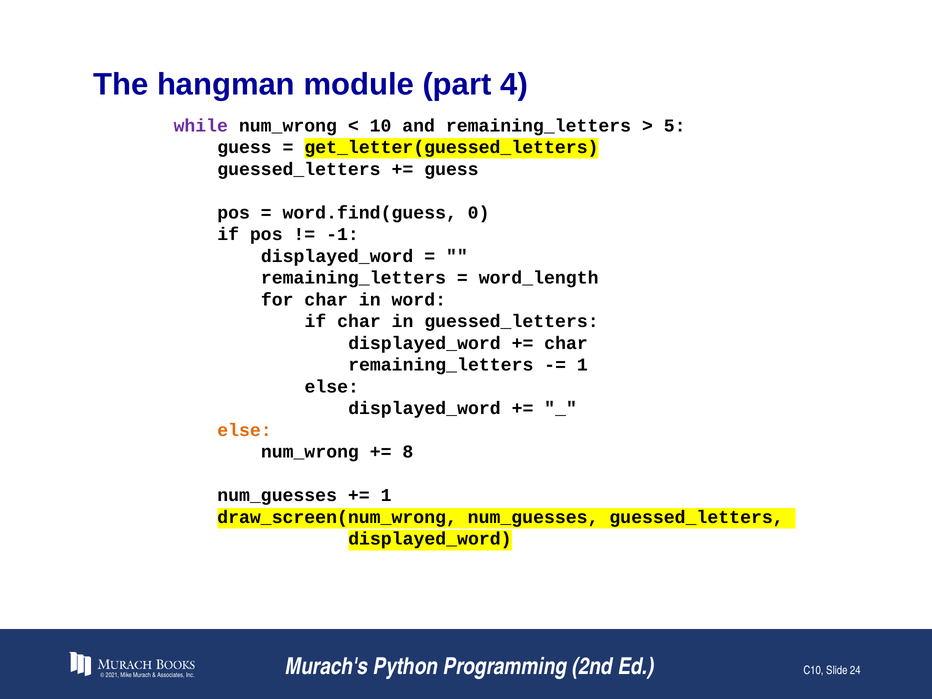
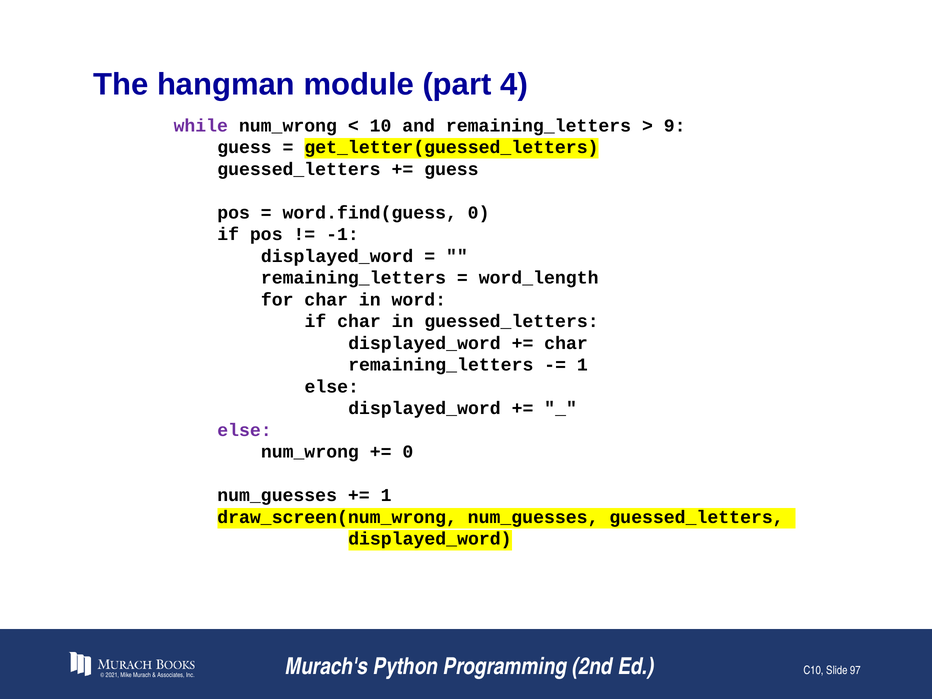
5: 5 -> 9
else at (244, 430) colour: orange -> purple
8 at (408, 452): 8 -> 0
24: 24 -> 97
